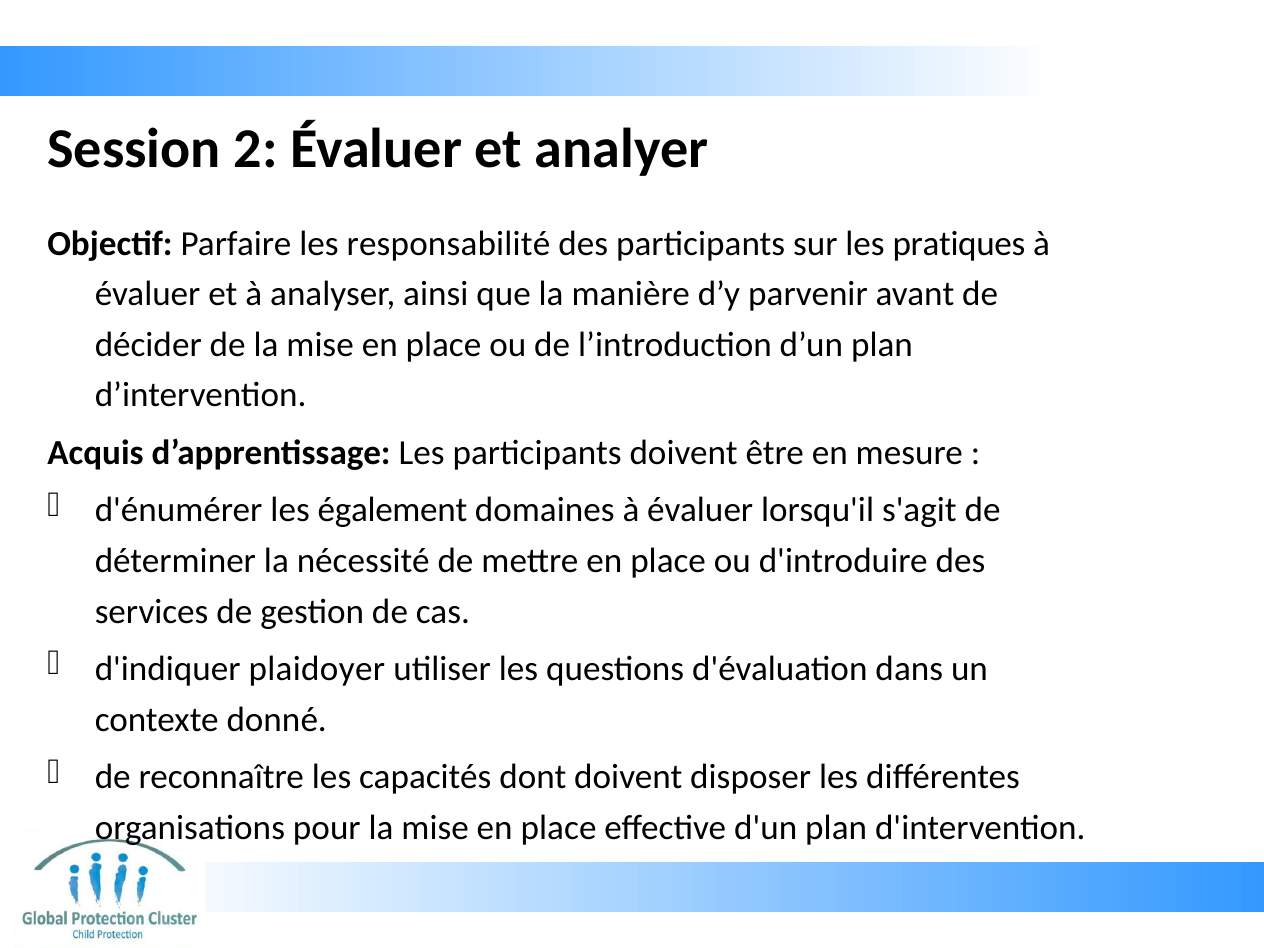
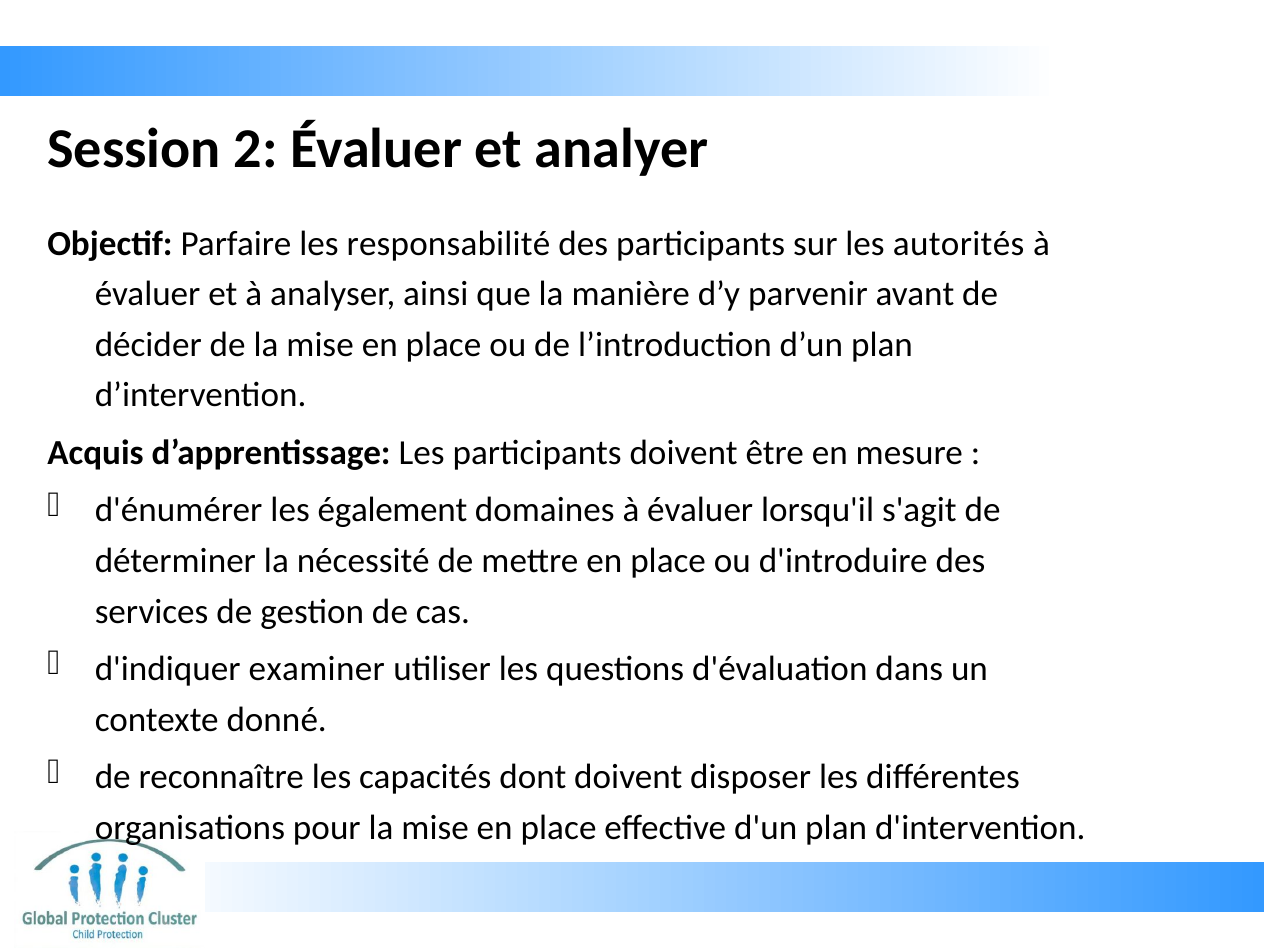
pratiques: pratiques -> autorités
plaidoyer: plaidoyer -> examiner
